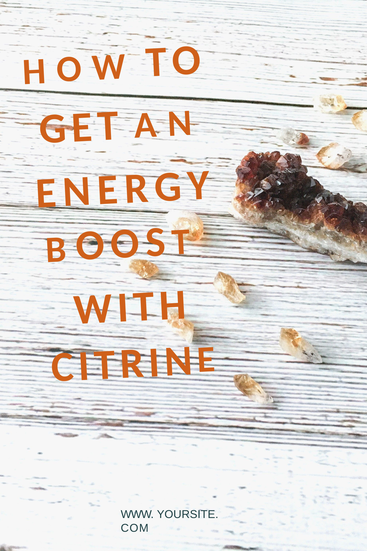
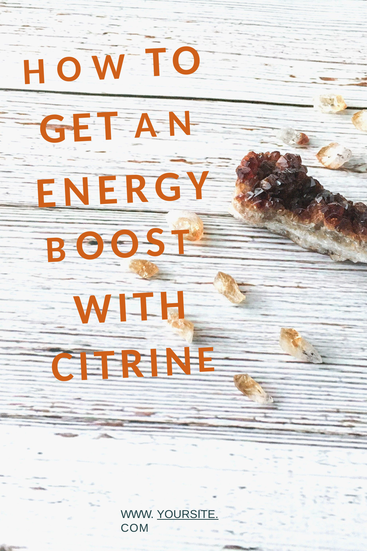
YOURSITE underline: none -> present
